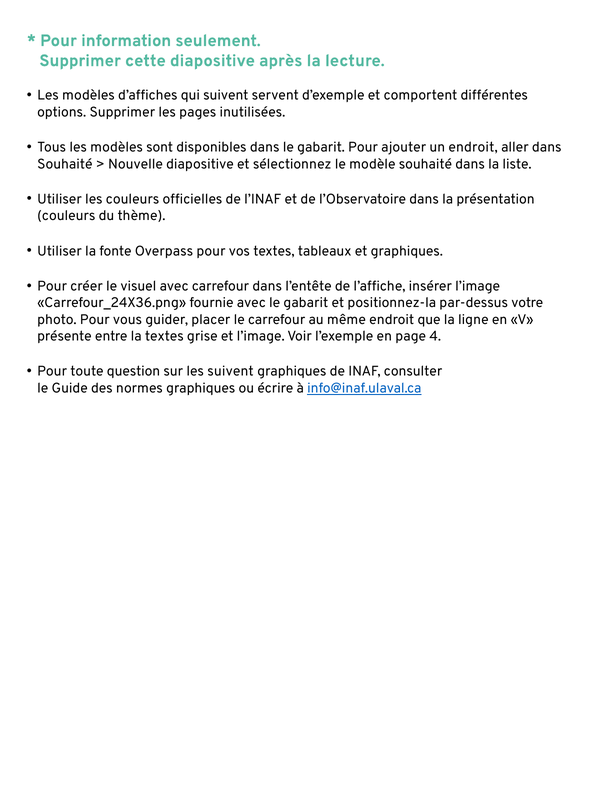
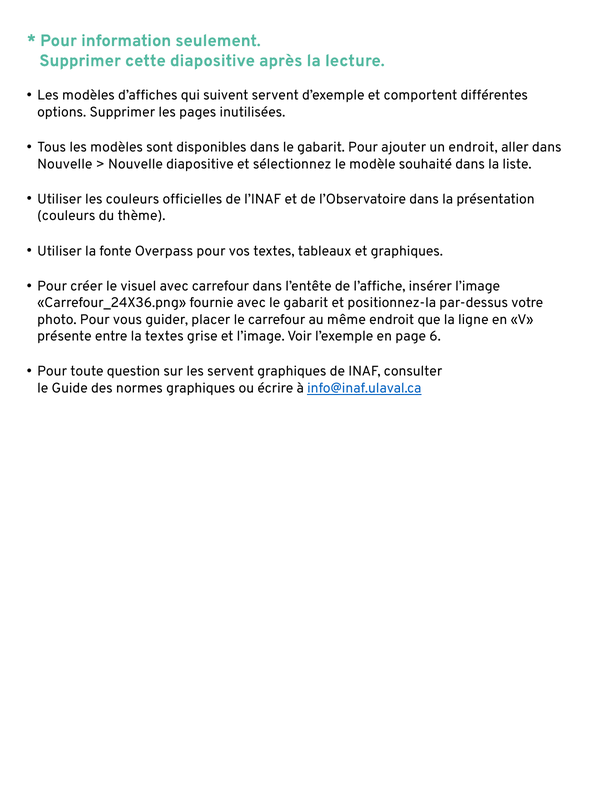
Souhaité at (65, 164): Souhaité -> Nouvelle
4: 4 -> 6
les suivent: suivent -> servent
